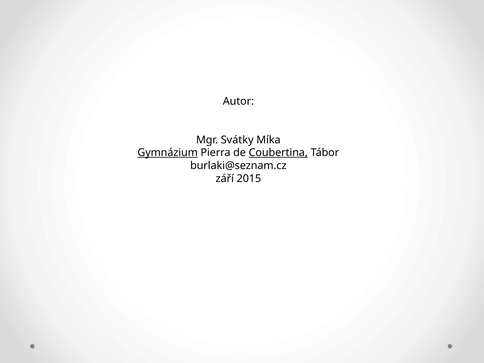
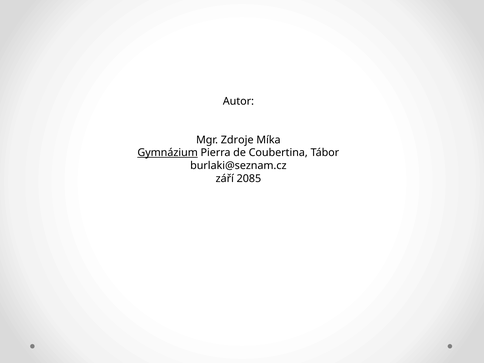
Svátky: Svátky -> Zdroje
Coubertina underline: present -> none
2015: 2015 -> 2085
